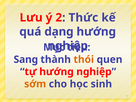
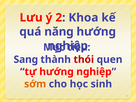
Thức: Thức -> Khoa
dạng: dạng -> năng
thói colour: orange -> red
